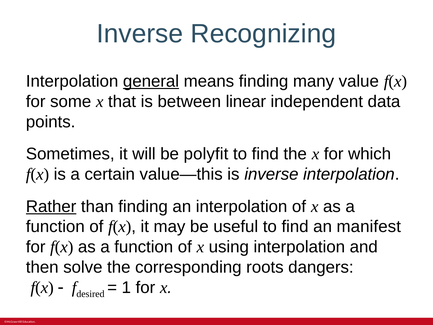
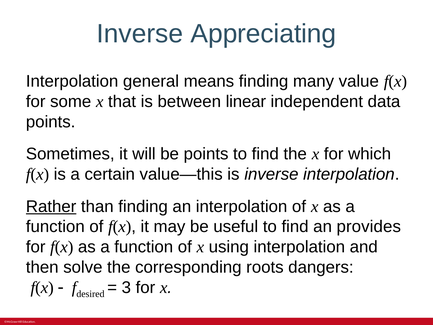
Recognizing: Recognizing -> Appreciating
general underline: present -> none
be polyfit: polyfit -> points
manifest: manifest -> provides
1: 1 -> 3
